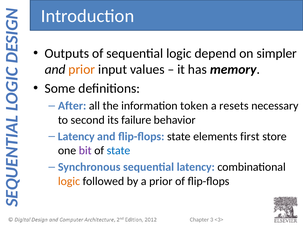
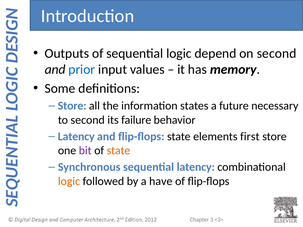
on simpler: simpler -> second
prior at (82, 70) colour: orange -> blue
After at (72, 106): After -> Store
token: token -> states
resets: resets -> future
state at (119, 151) colour: blue -> orange
a prior: prior -> have
